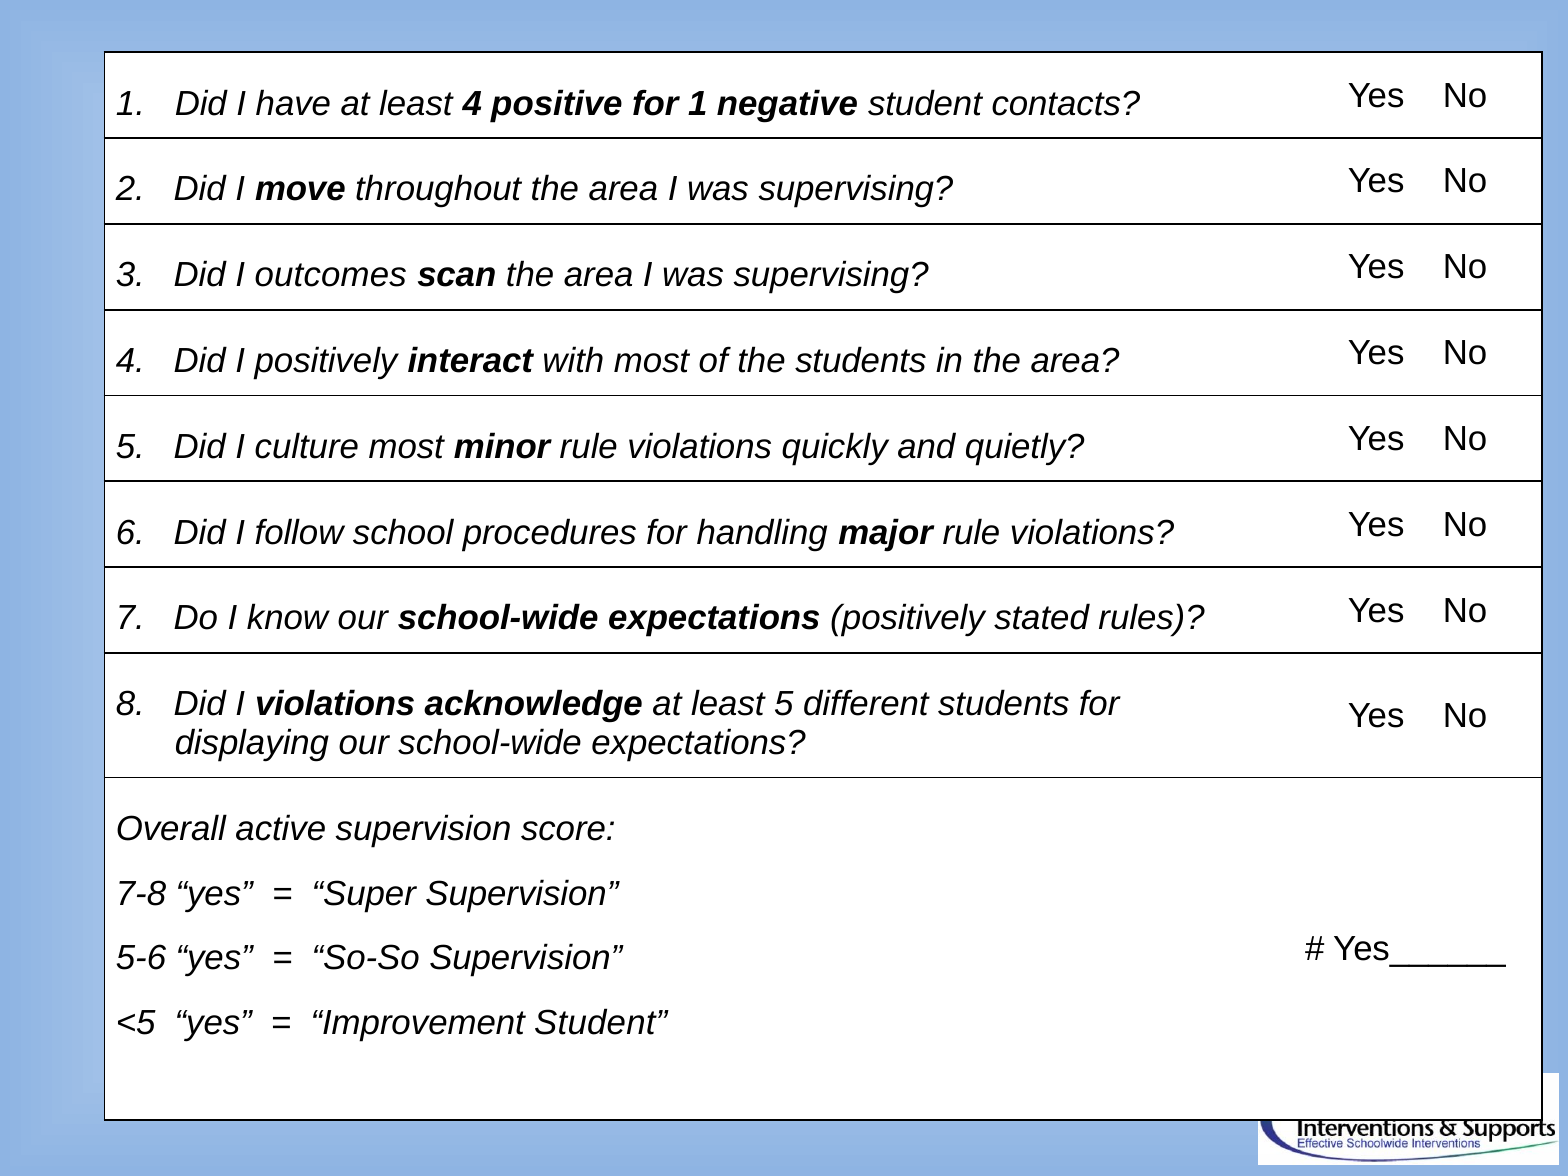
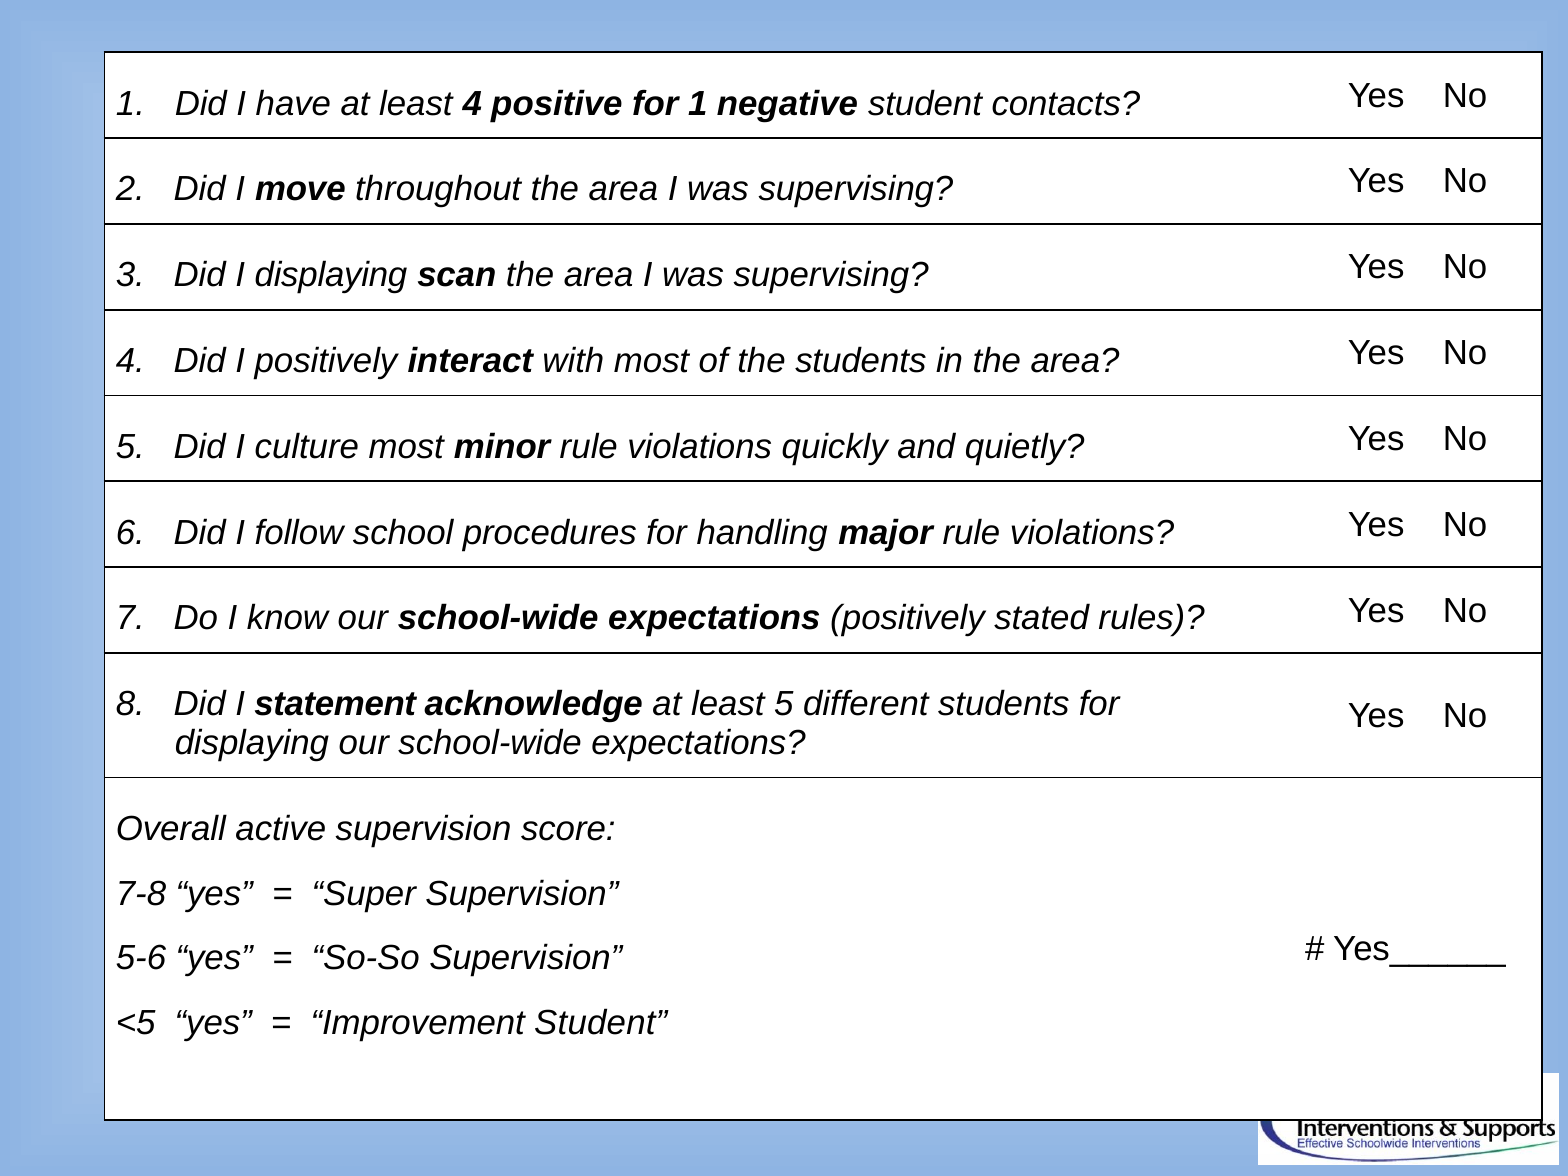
I outcomes: outcomes -> displaying
I violations: violations -> statement
